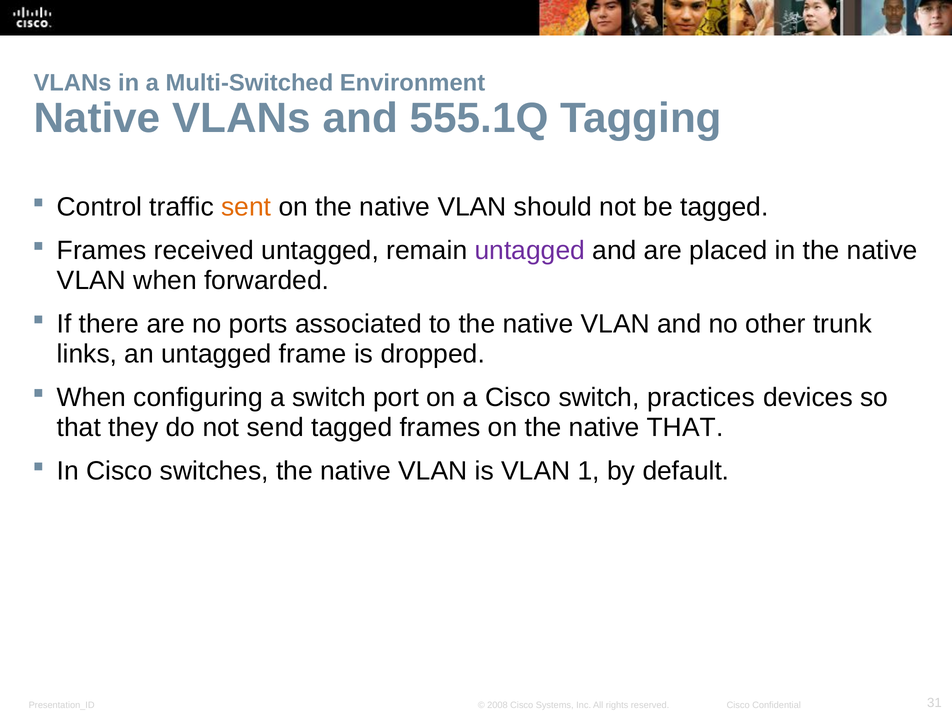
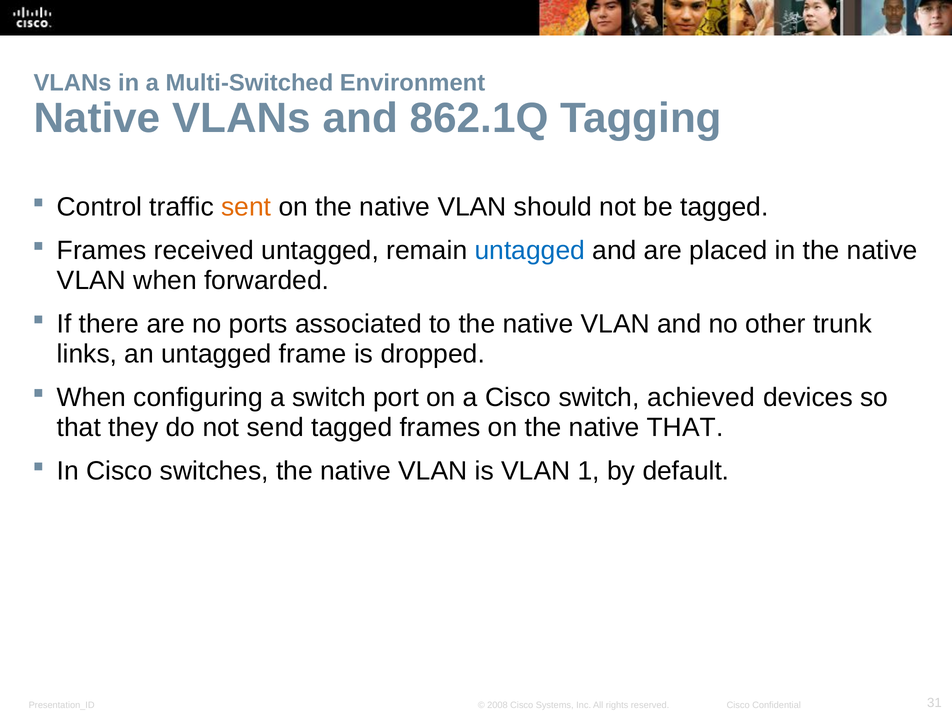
555.1Q: 555.1Q -> 862.1Q
untagged at (530, 250) colour: purple -> blue
practices: practices -> achieved
